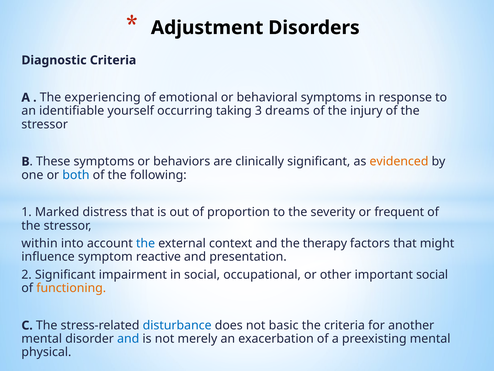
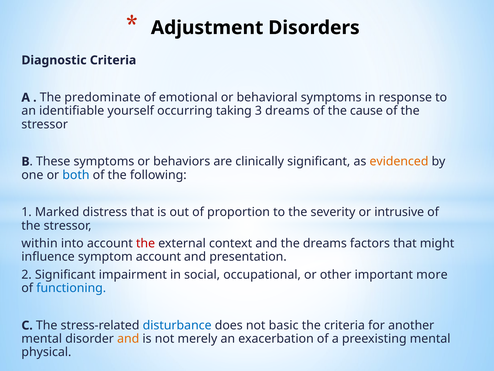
experiencing: experiencing -> predominate
injury: injury -> cause
frequent: frequent -> intrusive
the at (146, 243) colour: blue -> red
the therapy: therapy -> dreams
symptom reactive: reactive -> account
important social: social -> more
functioning colour: orange -> blue
and at (128, 338) colour: blue -> orange
